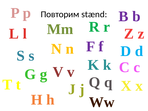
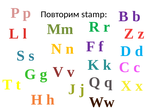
stænd: stænd -> stamp
